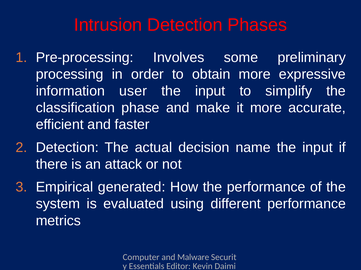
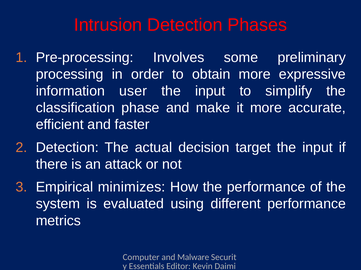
name: name -> target
generated: generated -> minimizes
